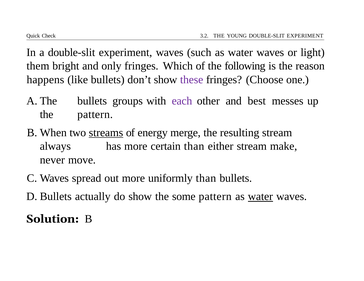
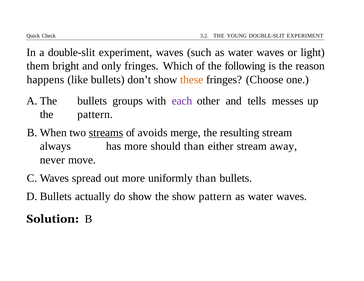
these colour: purple -> orange
best: best -> tells
energy: energy -> avoids
certain: certain -> should
make: make -> away
the some: some -> show
water at (260, 197) underline: present -> none
